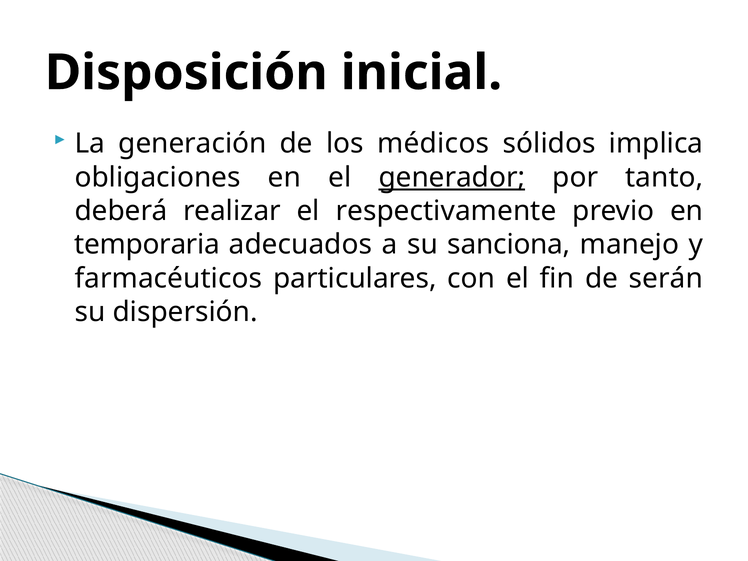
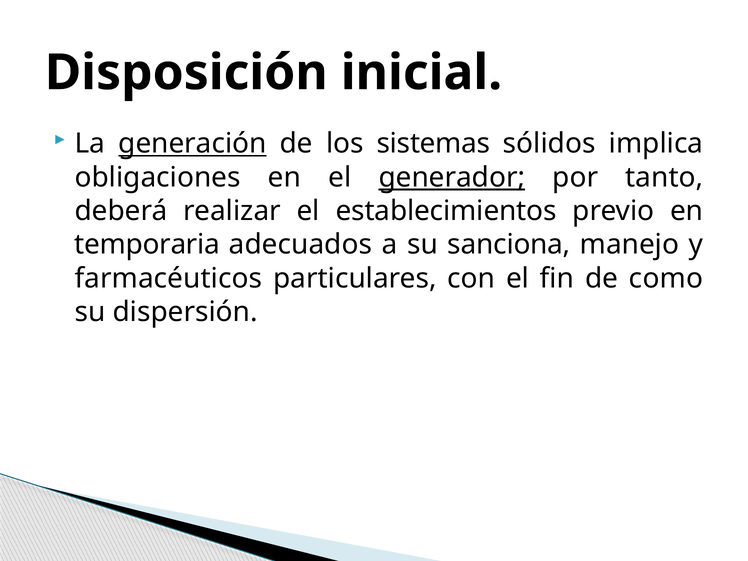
generación underline: none -> present
médicos: médicos -> sistemas
respectivamente: respectivamente -> establecimientos
serán: serán -> como
